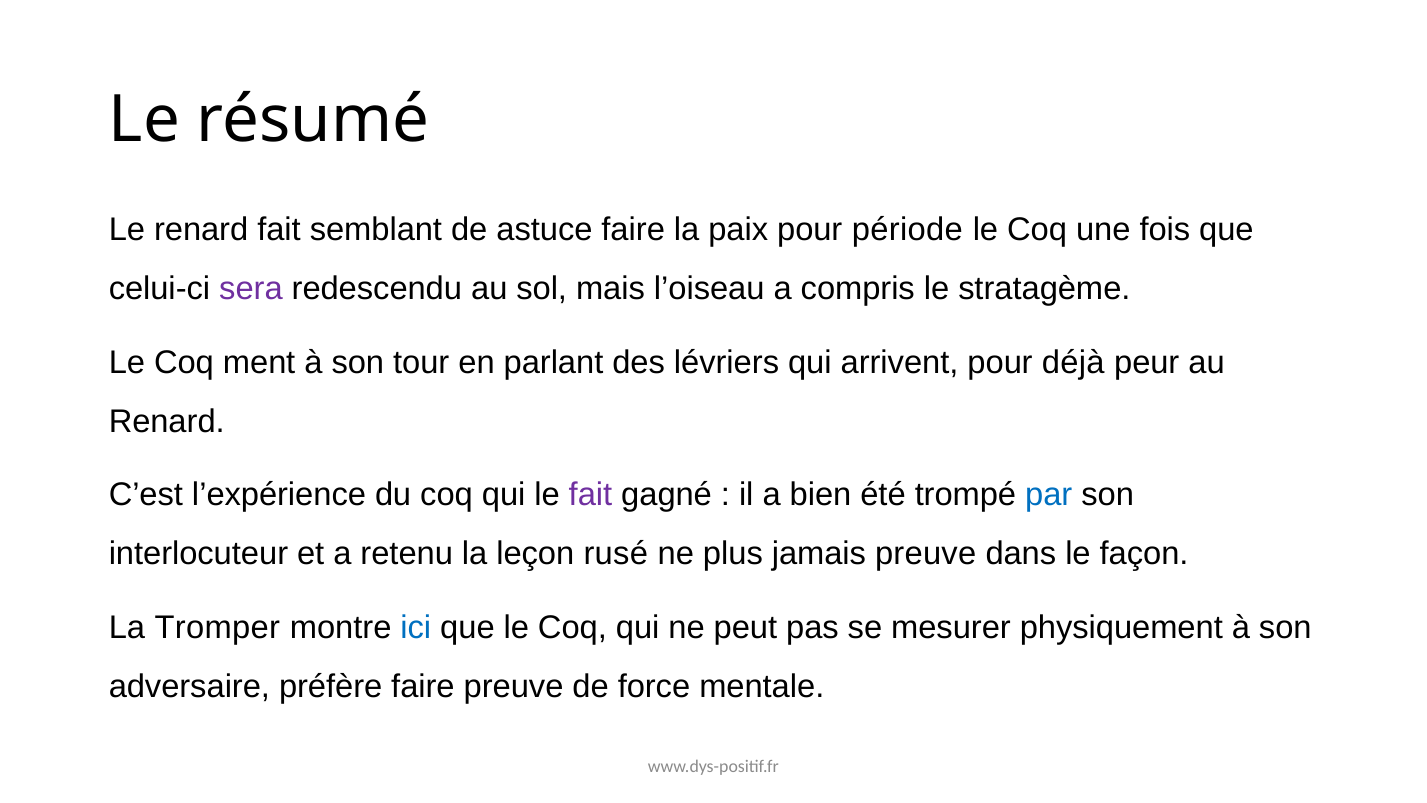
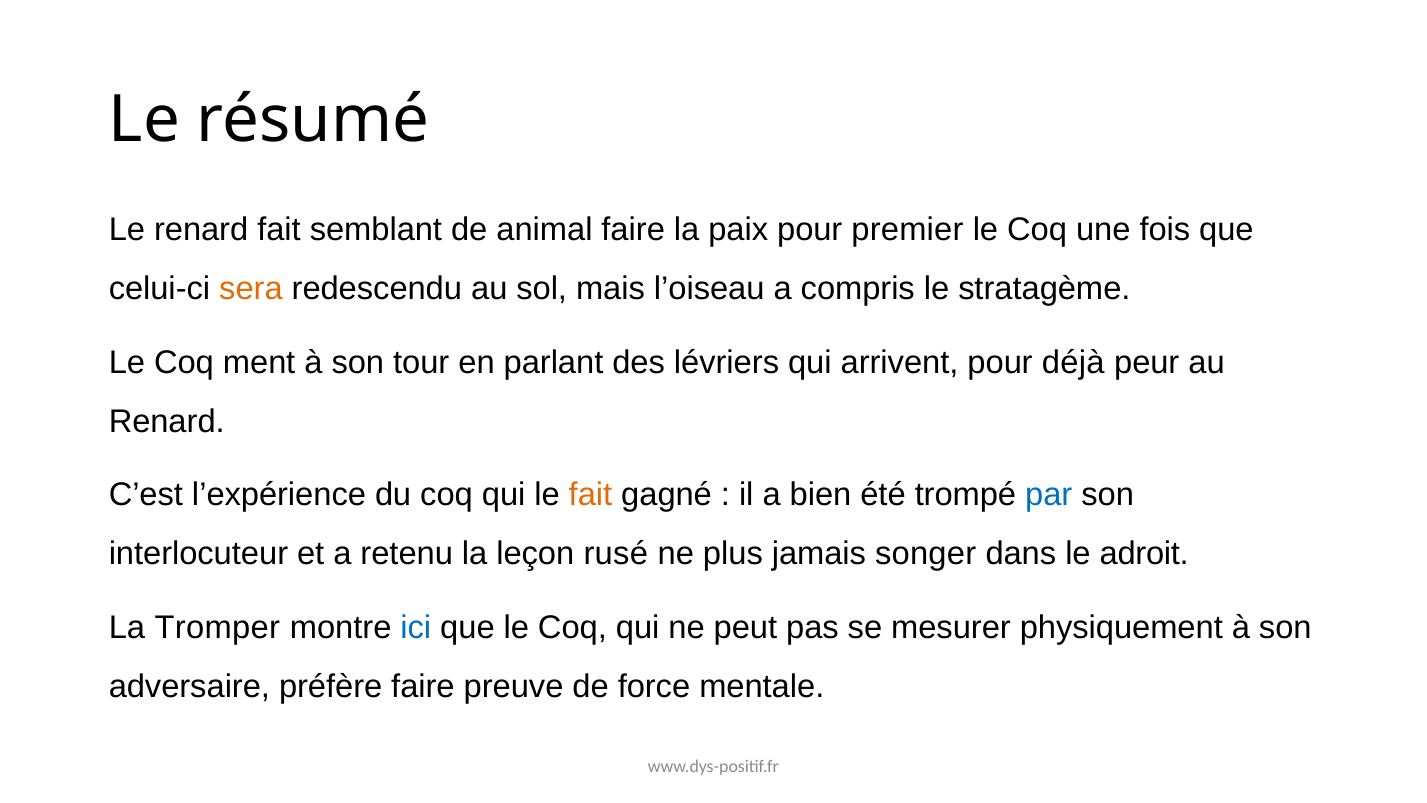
astuce: astuce -> animal
période: période -> premier
sera colour: purple -> orange
fait at (591, 495) colour: purple -> orange
jamais preuve: preuve -> songer
façon: façon -> adroit
